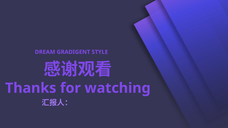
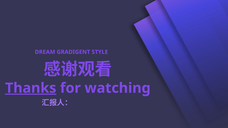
Thanks underline: none -> present
